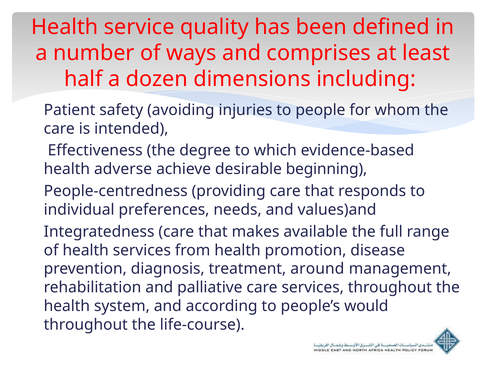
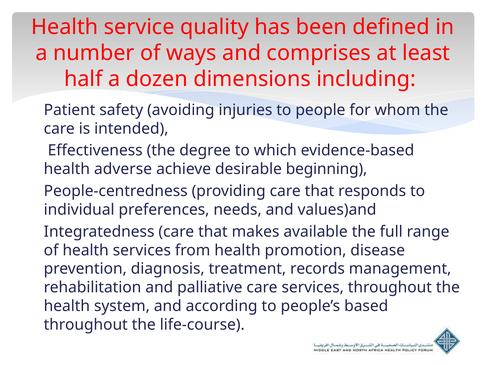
around: around -> records
would: would -> based
